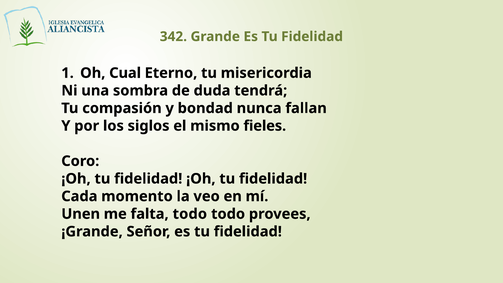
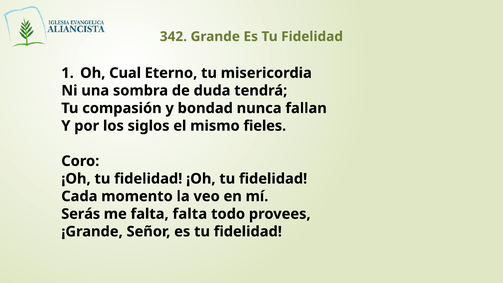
Unen: Unen -> Serás
falta todo: todo -> falta
